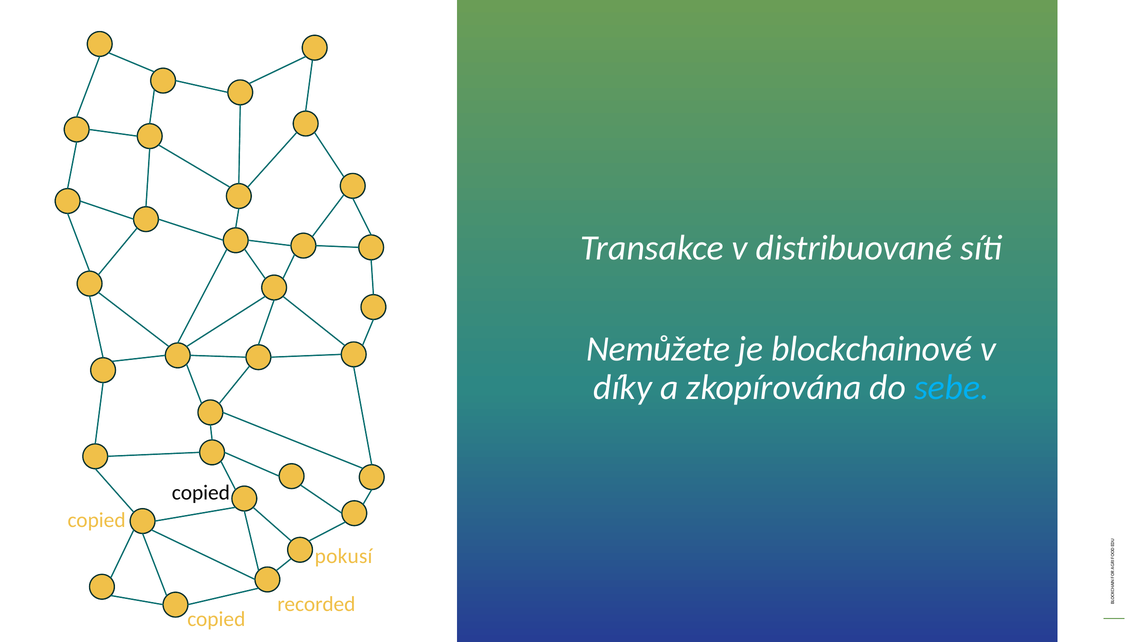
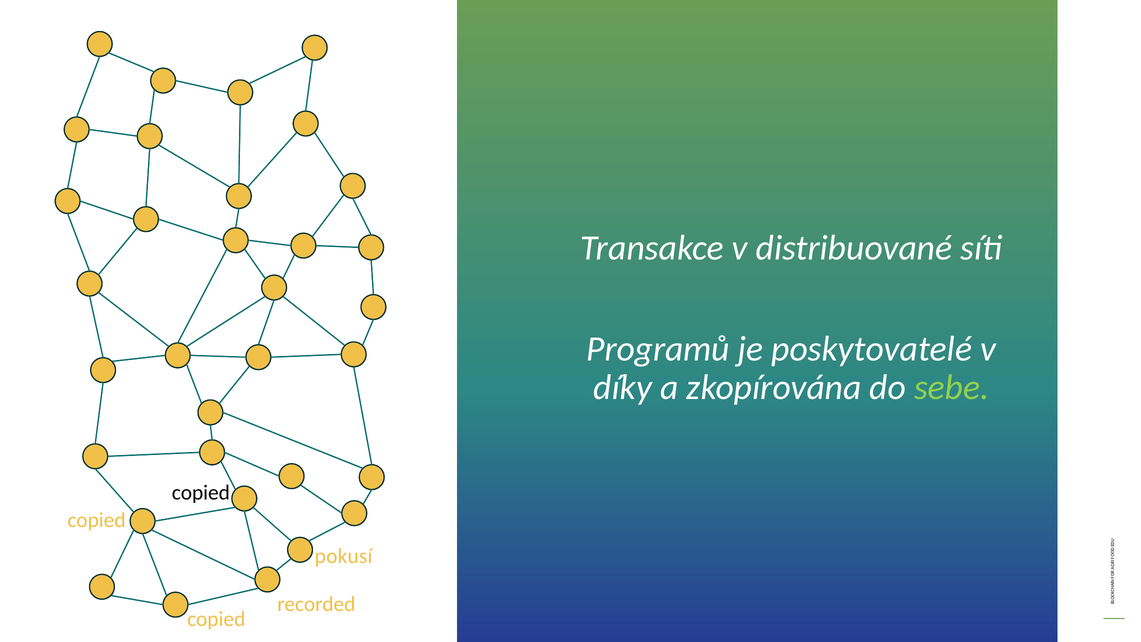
Nemůžete: Nemůžete -> Programů
blockchainové: blockchainové -> poskytovatelé
sebe colour: light blue -> light green
